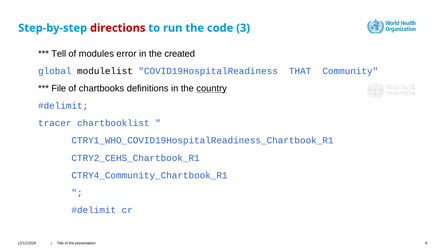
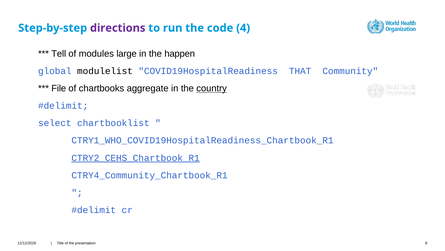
directions colour: red -> purple
3: 3 -> 4
error: error -> large
created: created -> happen
definitions: definitions -> aggregate
tracer: tracer -> select
CTRY2_CEHS_Chartbook_R1 underline: none -> present
